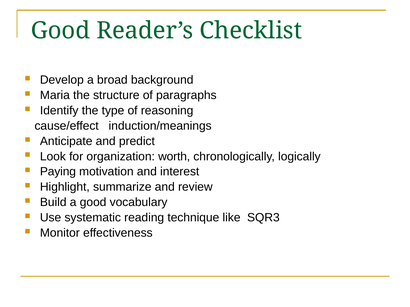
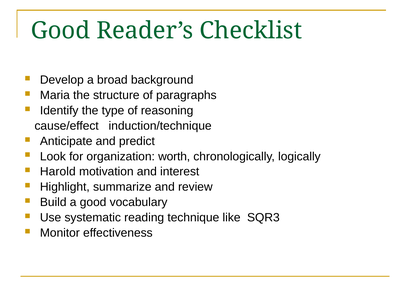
induction/meanings: induction/meanings -> induction/technique
Paying: Paying -> Harold
